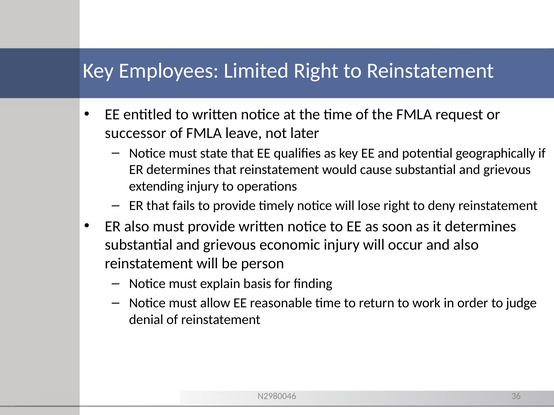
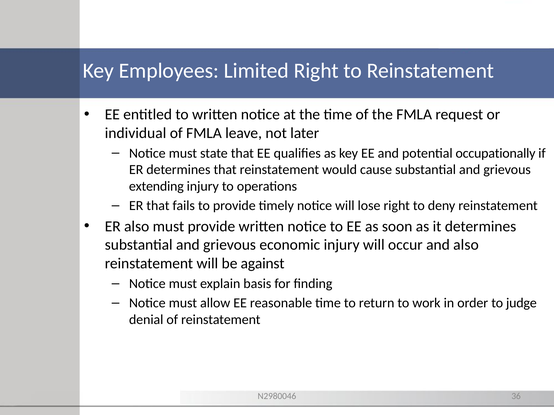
successor: successor -> individual
geographically: geographically -> occupationally
person: person -> against
